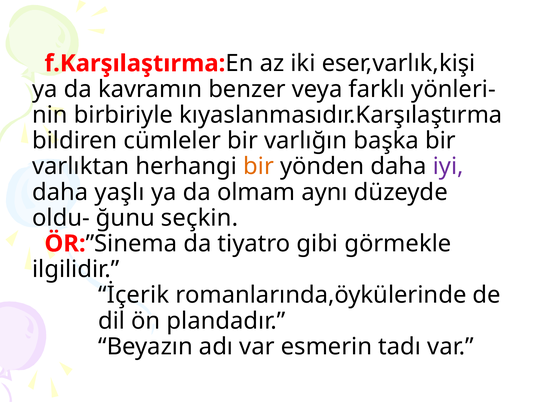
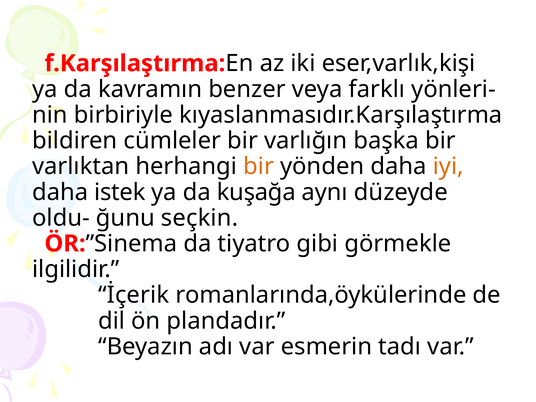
iyi colour: purple -> orange
yaşlı: yaşlı -> istek
olmam: olmam -> kuşağa
